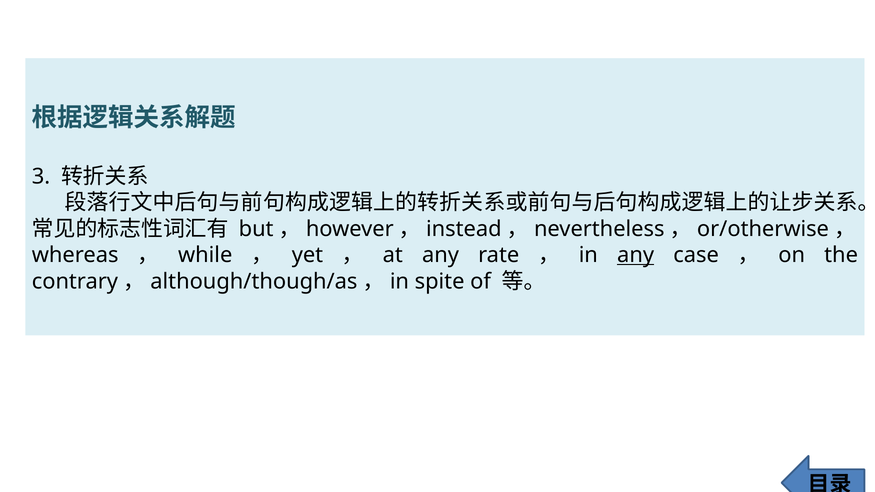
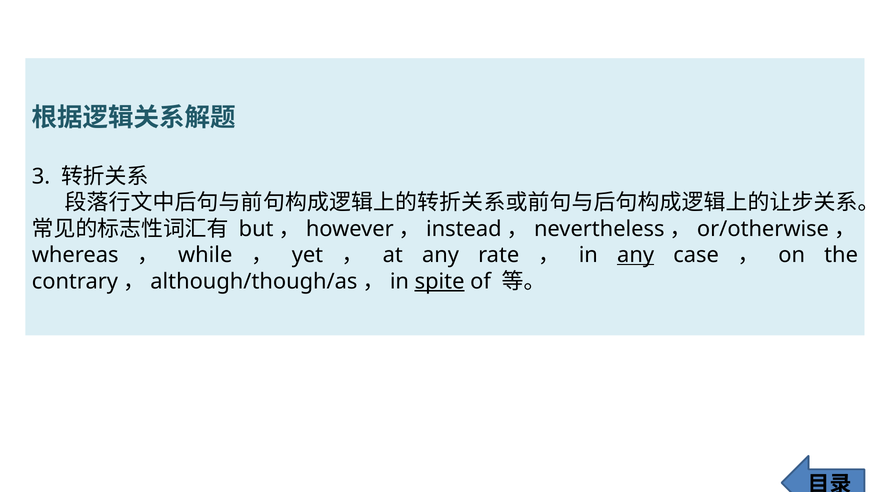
spite underline: none -> present
